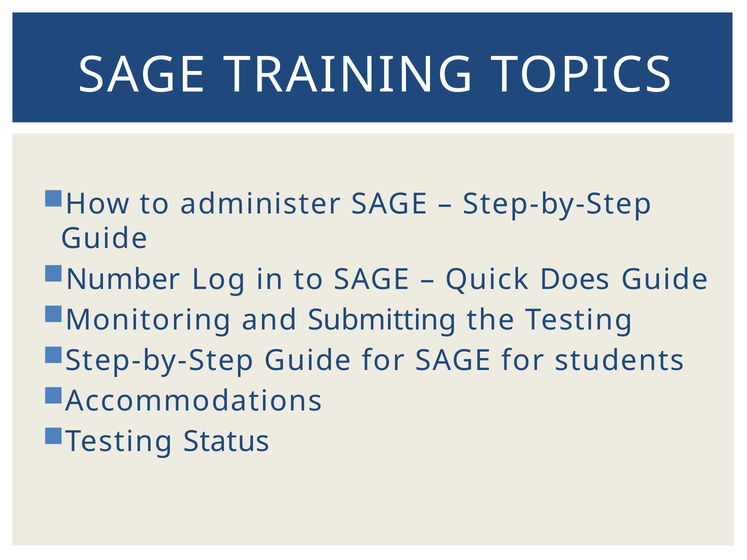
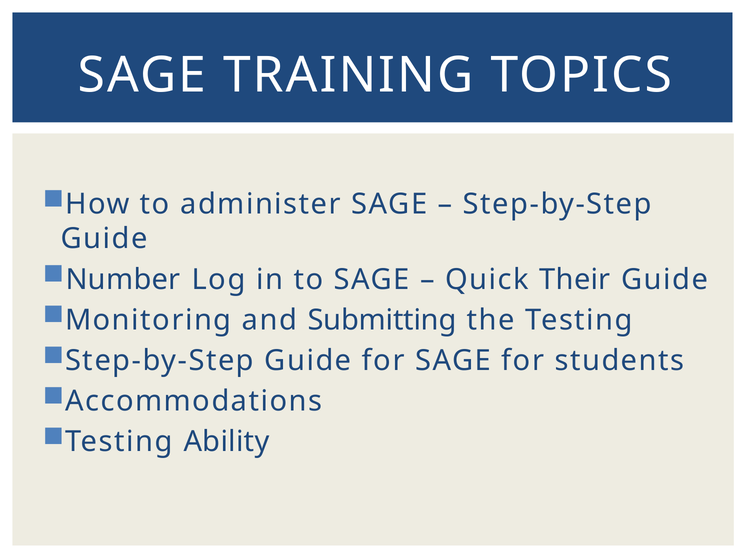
Does: Does -> Their
Status: Status -> Ability
